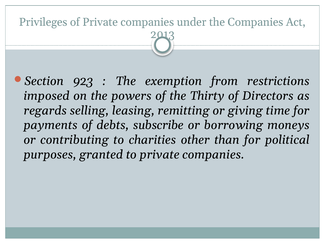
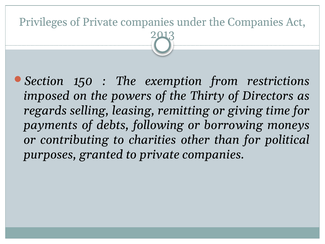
923: 923 -> 150
subscribe: subscribe -> following
